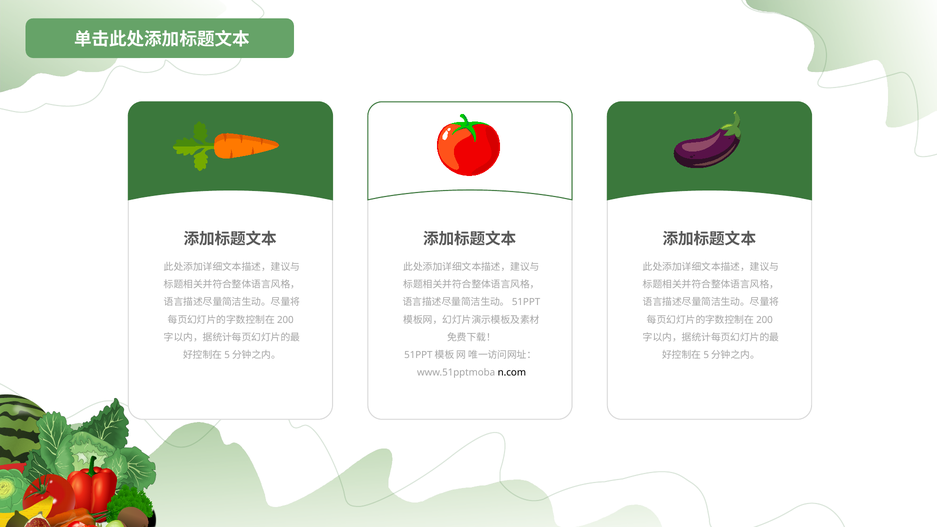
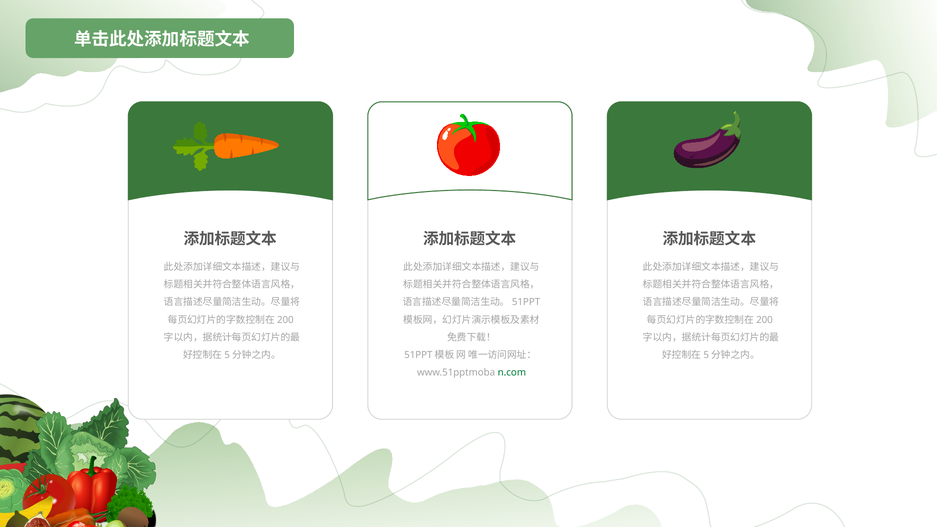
n.com colour: black -> green
